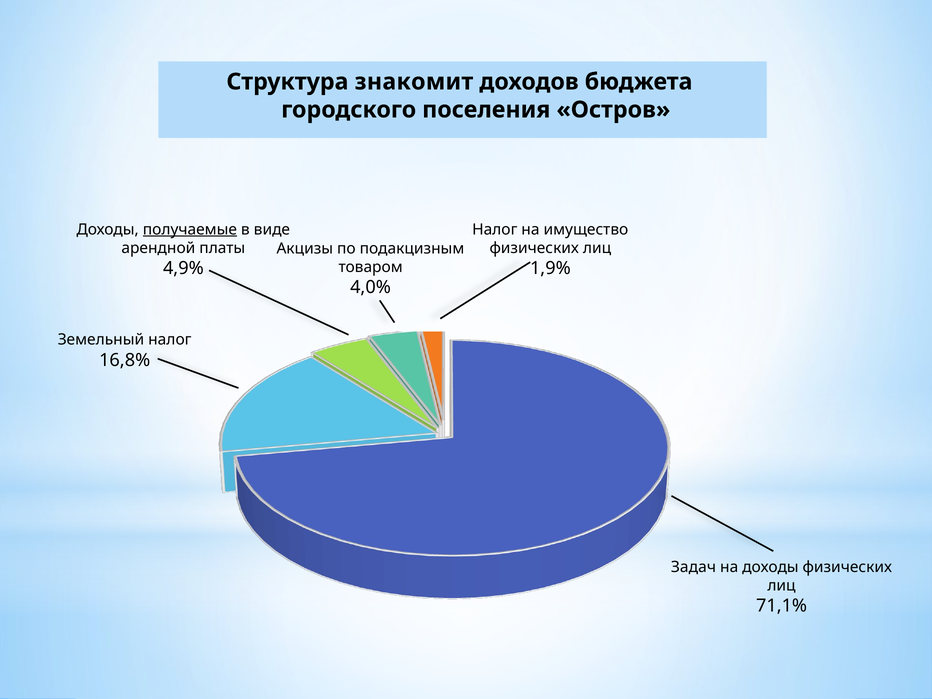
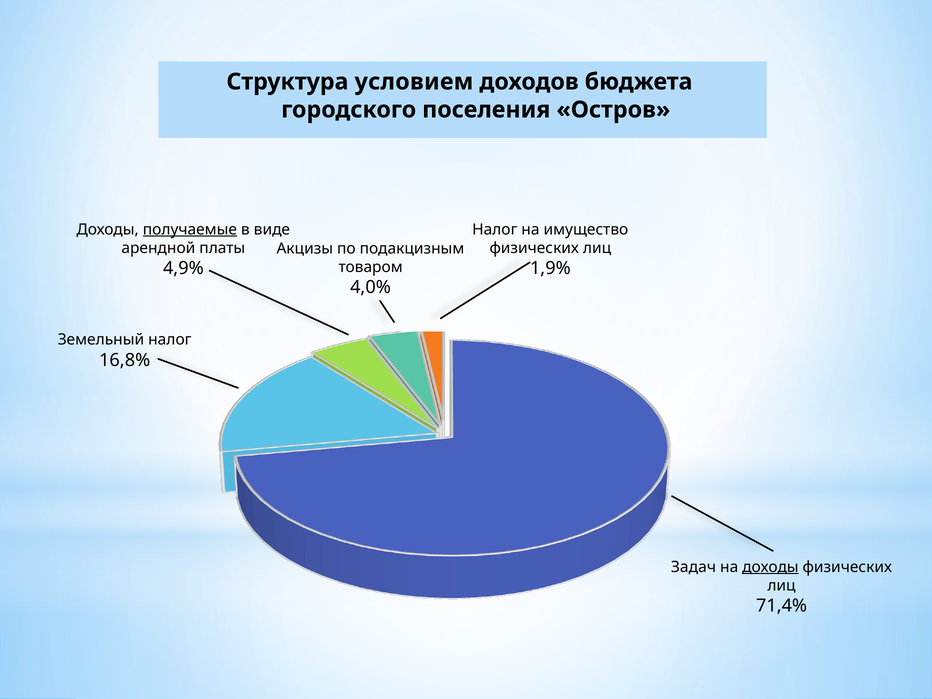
знакомит: знакомит -> условием
доходы at (770, 567) underline: none -> present
71,1%: 71,1% -> 71,4%
